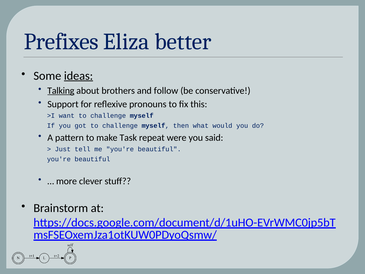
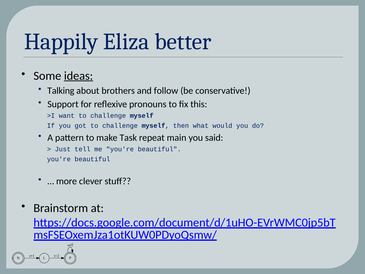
Prefixes: Prefixes -> Happily
Talking underline: present -> none
were: were -> main
